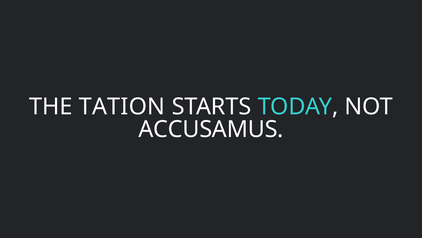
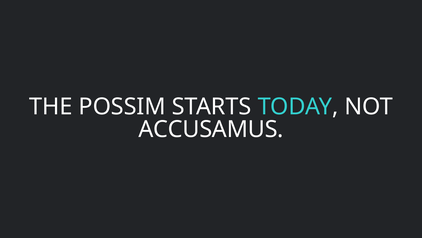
TATION: TATION -> POSSIM
